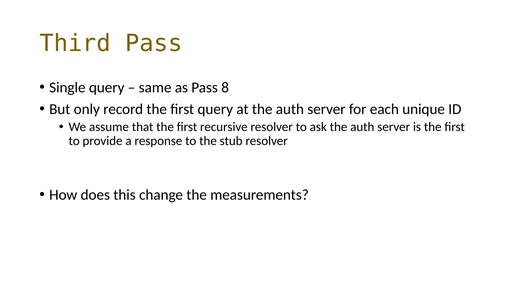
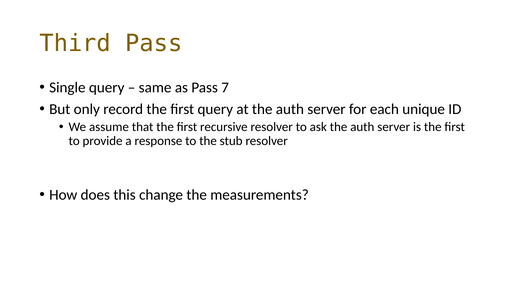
8: 8 -> 7
